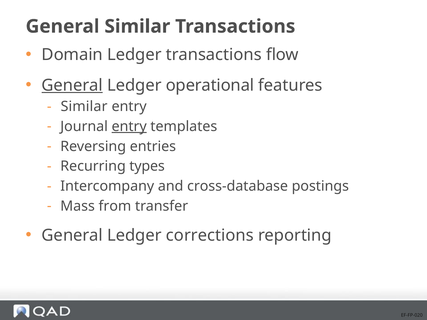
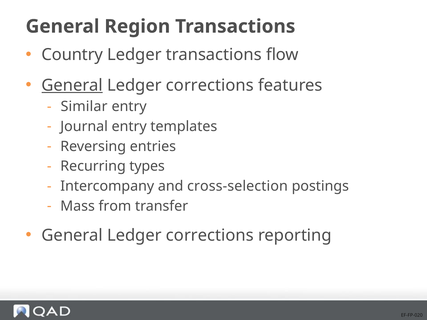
General Similar: Similar -> Region
Domain: Domain -> Country
operational at (210, 85): operational -> corrections
entry at (129, 127) underline: present -> none
cross-database: cross-database -> cross-selection
